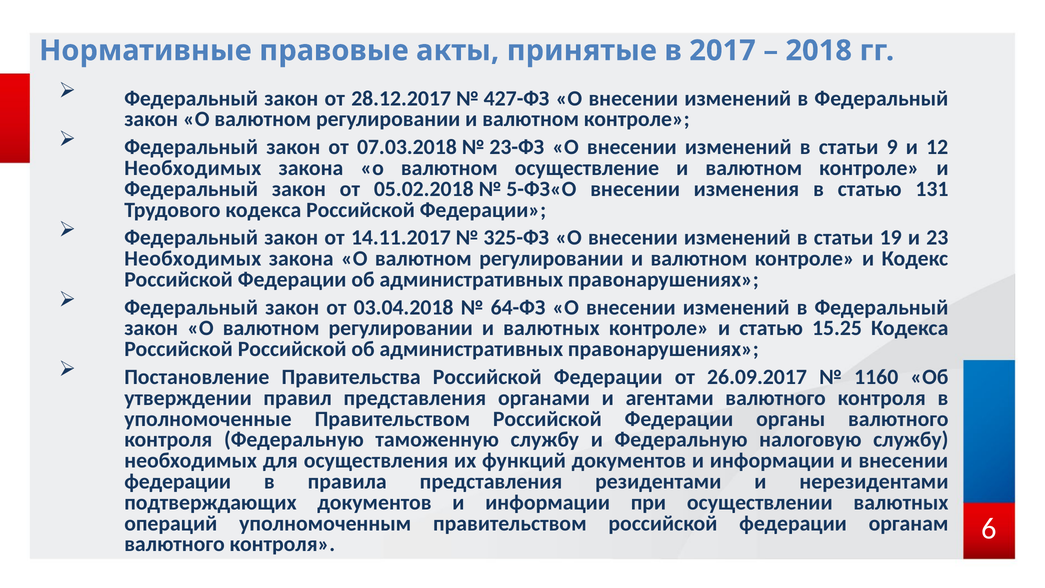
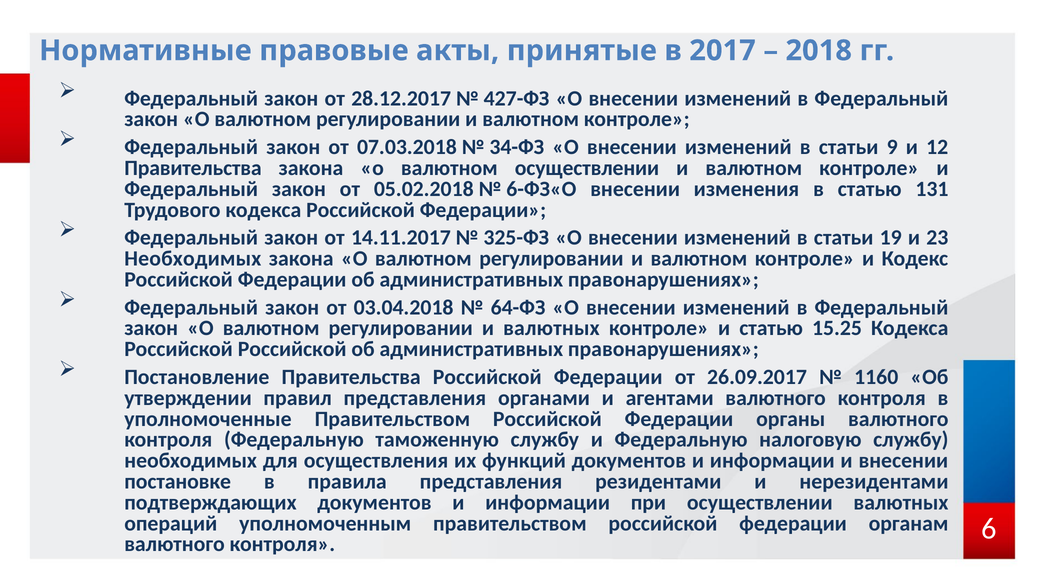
23-ФЗ: 23-ФЗ -> 34-ФЗ
Необходимых at (193, 168): Необходимых -> Правительства
валютном осуществление: осуществление -> осуществлении
5-ФЗ«О: 5-ФЗ«О -> 6-ФЗ«О
федерации at (178, 481): федерации -> постановке
